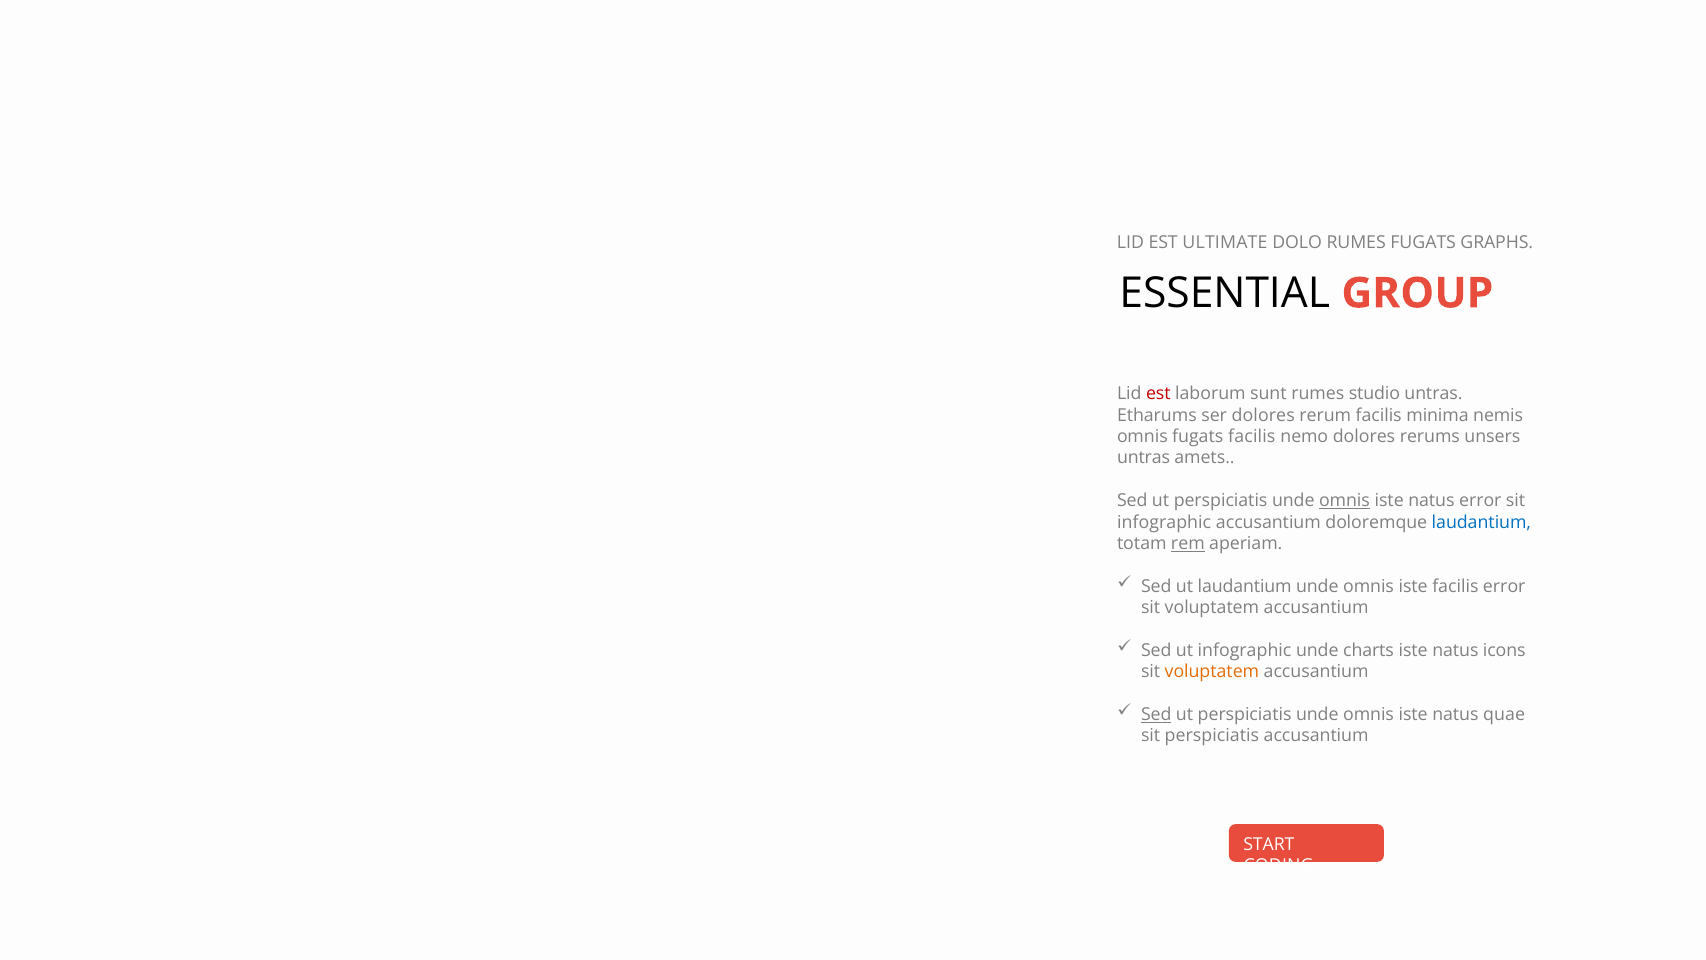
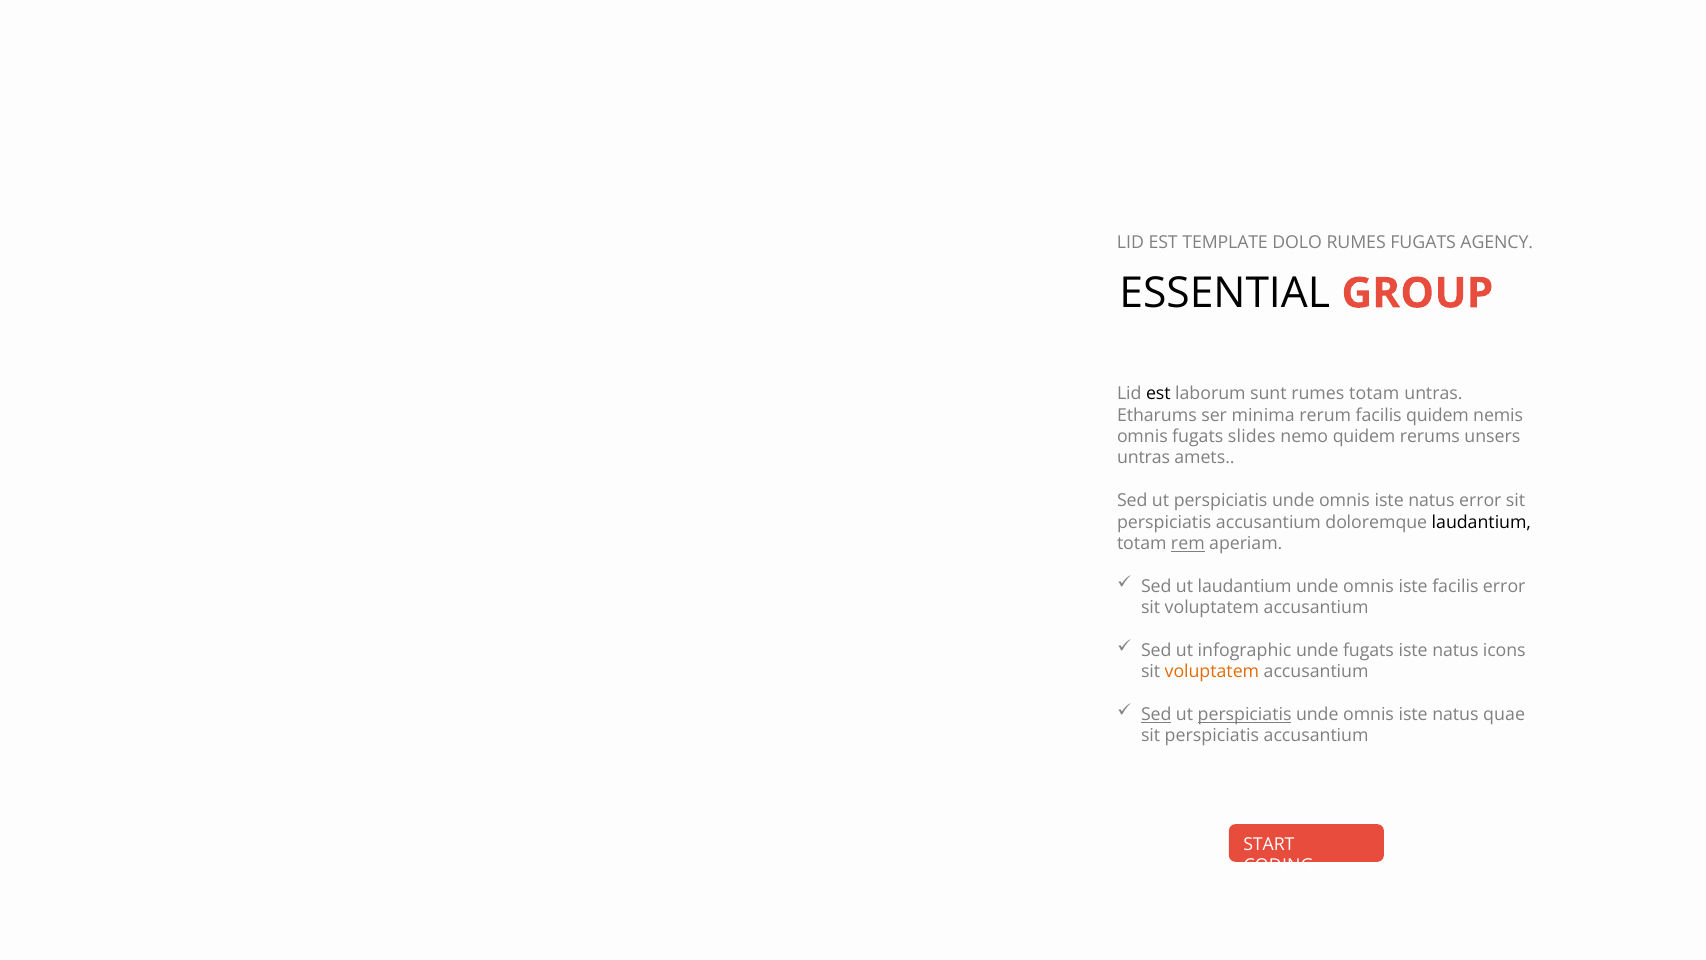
ULTIMATE: ULTIMATE -> TEMPLATE
GRAPHS: GRAPHS -> AGENCY
est at (1158, 394) colour: red -> black
rumes studio: studio -> totam
ser dolores: dolores -> minima
facilis minima: minima -> quidem
fugats facilis: facilis -> slides
nemo dolores: dolores -> quidem
omnis at (1344, 501) underline: present -> none
infographic at (1164, 522): infographic -> perspiciatis
laudantium at (1481, 522) colour: blue -> black
unde charts: charts -> fugats
perspiciatis at (1245, 714) underline: none -> present
